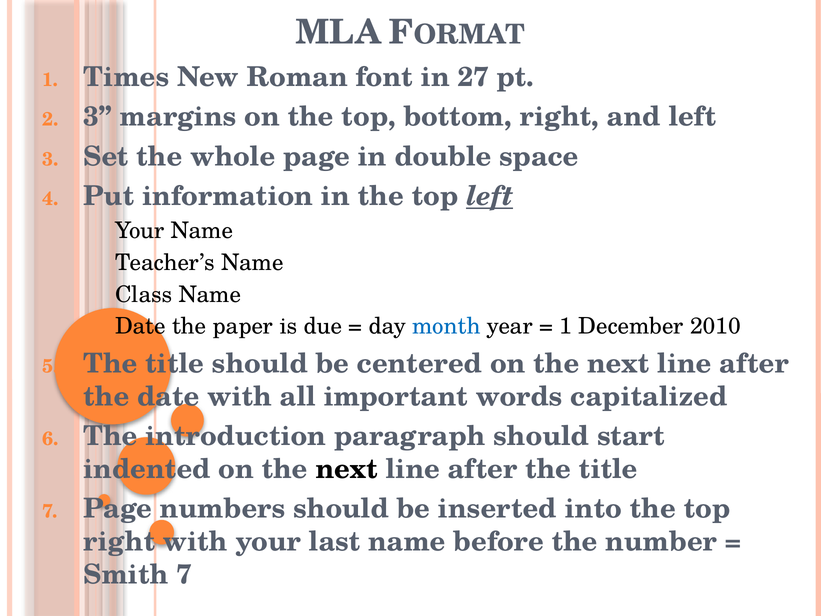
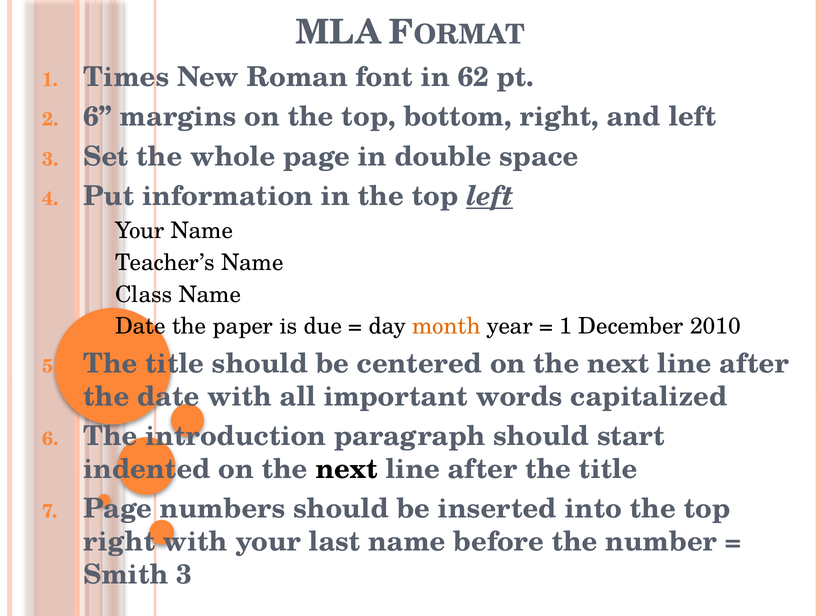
27: 27 -> 62
3 at (98, 117): 3 -> 6
month colour: blue -> orange
Smith 7: 7 -> 3
